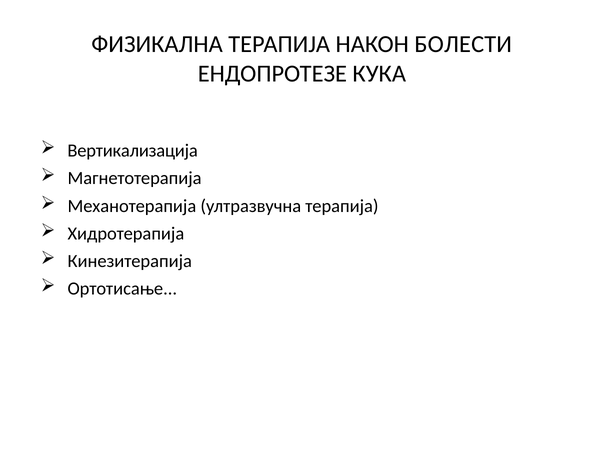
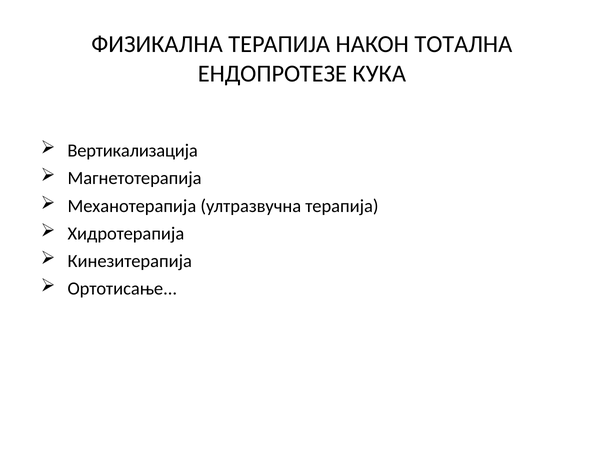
БОЛЕСТИ: БОЛЕСТИ -> ТОТАЛНА
